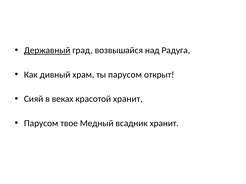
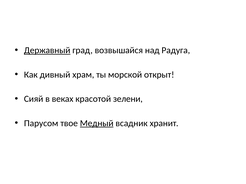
ты парусом: парусом -> морской
красотой хранит: хранит -> зелени
Медный underline: none -> present
